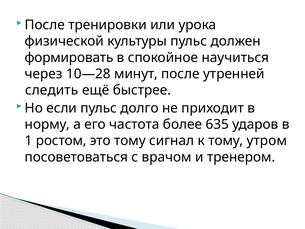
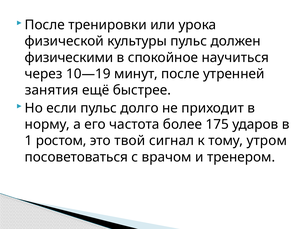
формировать: формировать -> физическими
10—28: 10—28 -> 10—19
следить: следить -> занятия
635: 635 -> 175
это тому: тому -> твой
